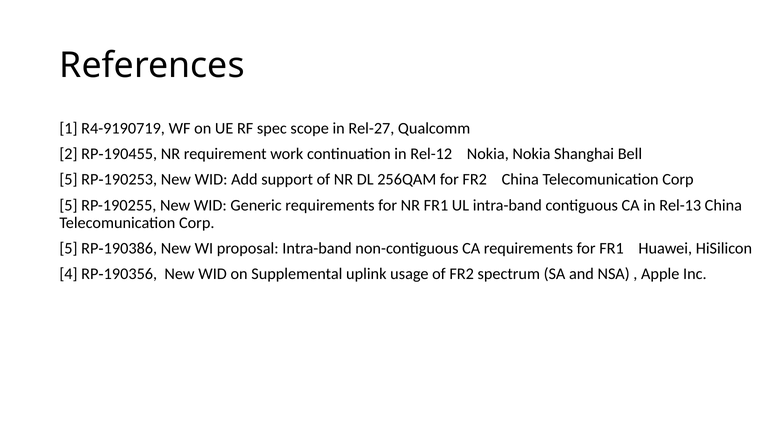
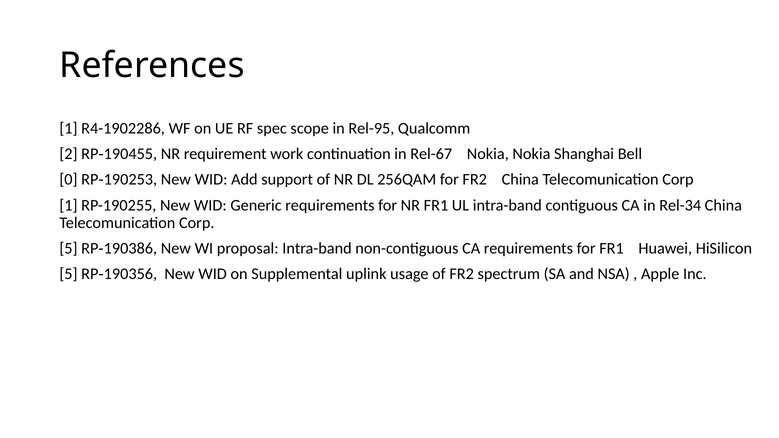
R4-9190719: R4-9190719 -> R4-1902286
Rel-27: Rel-27 -> Rel-95
Rel-12: Rel-12 -> Rel-67
5 at (68, 180): 5 -> 0
5 at (68, 205): 5 -> 1
Rel-13: Rel-13 -> Rel-34
4 at (68, 274): 4 -> 5
